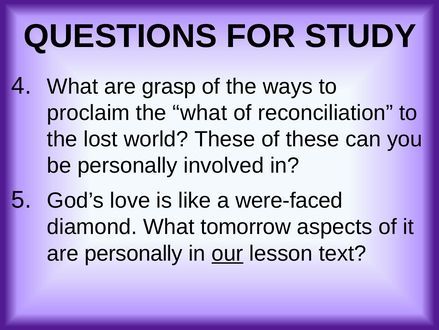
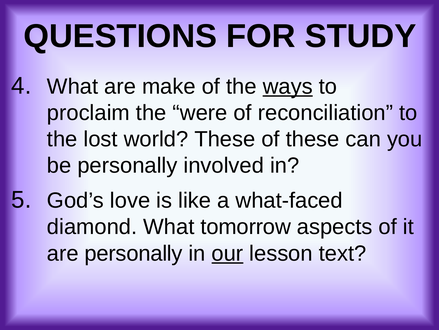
grasp: grasp -> make
ways underline: none -> present
the what: what -> were
were-faced: were-faced -> what-faced
